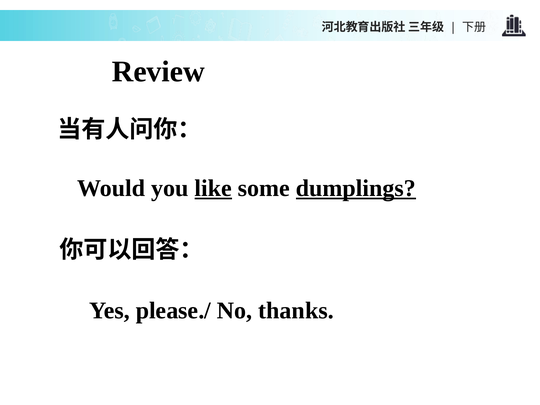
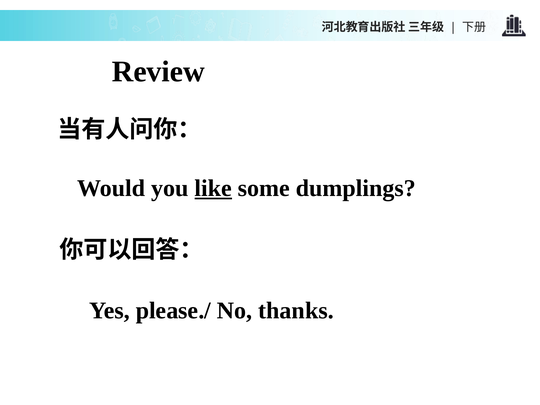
dumplings underline: present -> none
